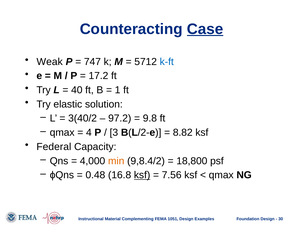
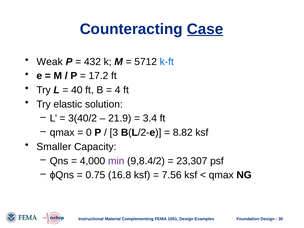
747: 747 -> 432
1: 1 -> 4
97.2: 97.2 -> 21.9
9.8: 9.8 -> 3.4
4: 4 -> 0
Federal: Federal -> Smaller
min colour: orange -> purple
18,800: 18,800 -> 23,307
0.48: 0.48 -> 0.75
ksf at (142, 175) underline: present -> none
